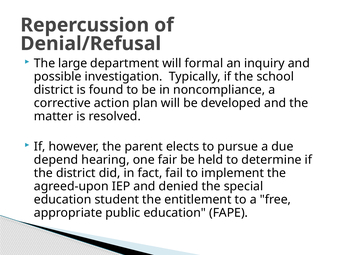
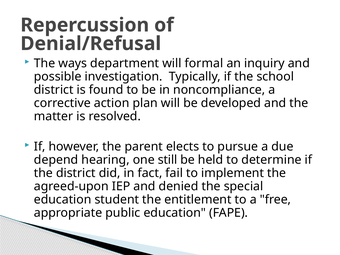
large: large -> ways
fair: fair -> still
